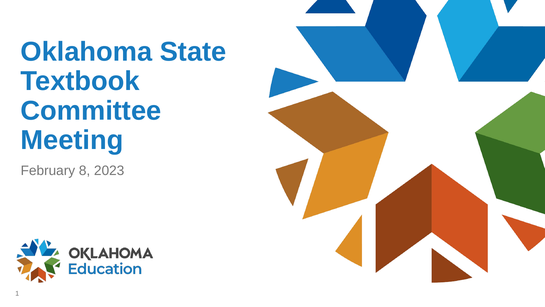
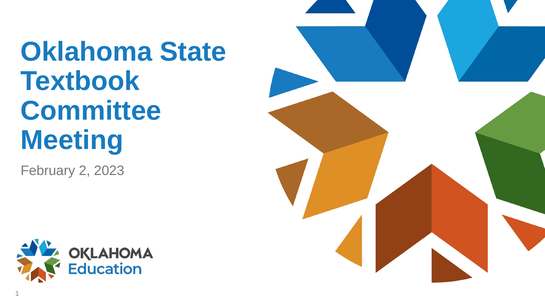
8: 8 -> 2
